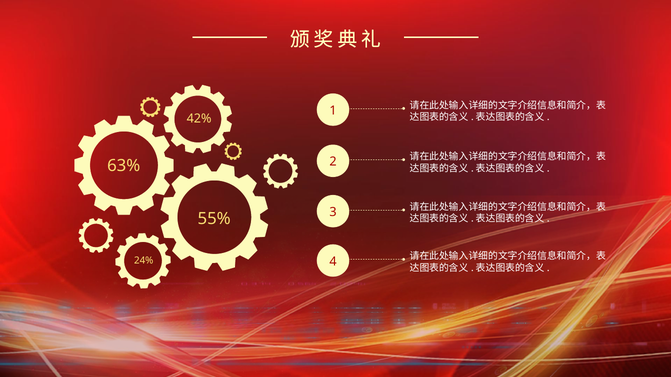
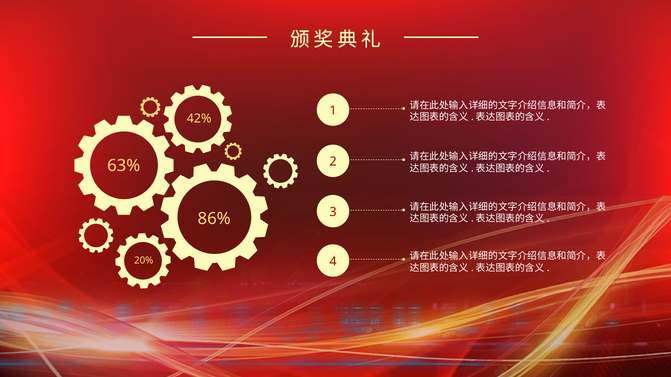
55%: 55% -> 86%
24%: 24% -> 20%
